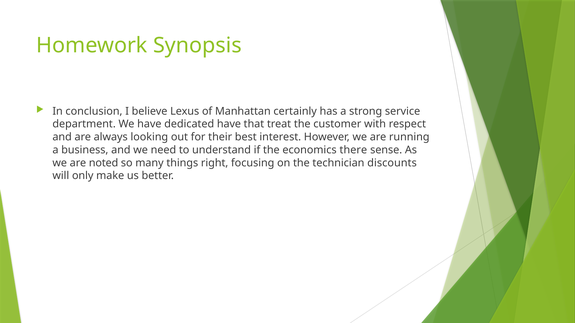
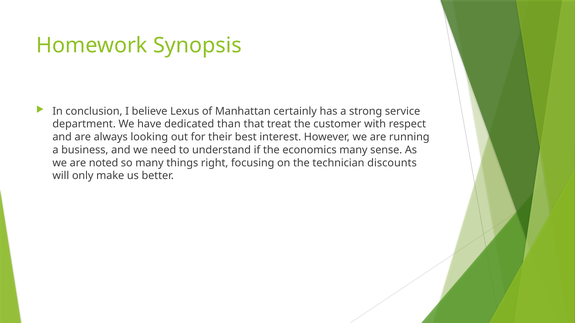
dedicated have: have -> than
economics there: there -> many
